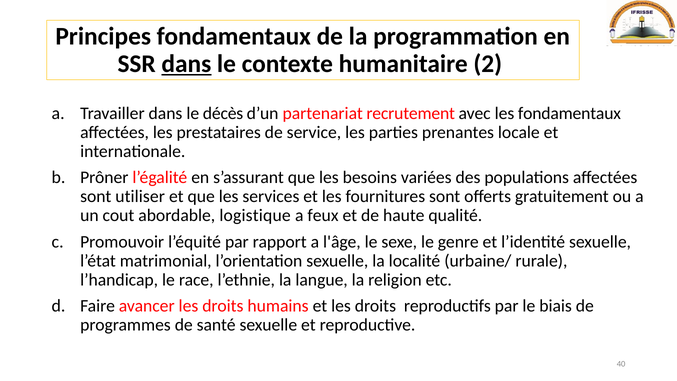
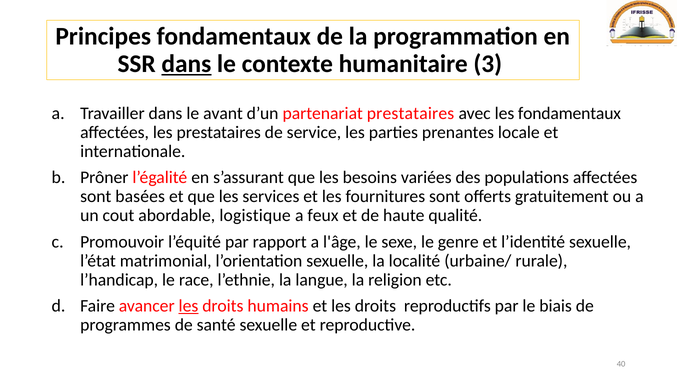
2: 2 -> 3
décès: décès -> avant
partenariat recrutement: recrutement -> prestataires
utiliser: utiliser -> basées
les at (188, 306) underline: none -> present
